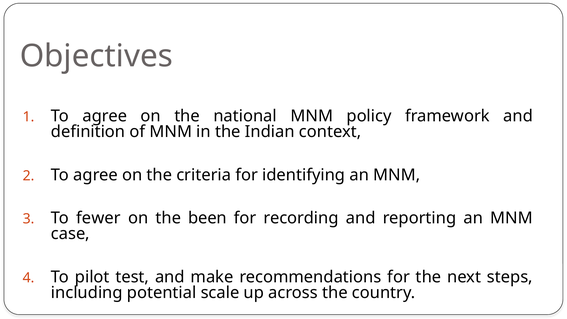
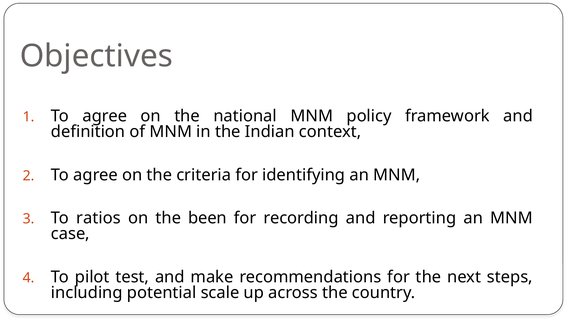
fewer: fewer -> ratios
